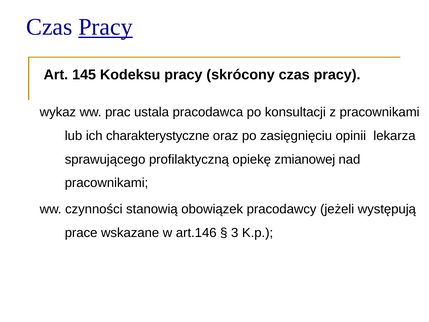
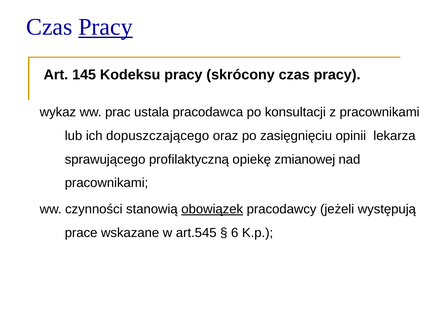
charakterystyczne: charakterystyczne -> dopuszczającego
obowiązek underline: none -> present
art.146: art.146 -> art.545
3: 3 -> 6
